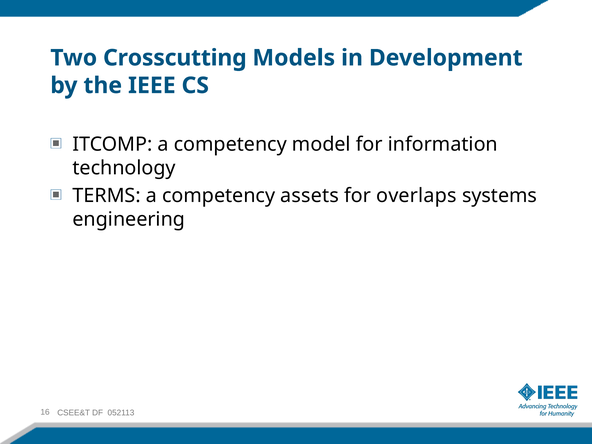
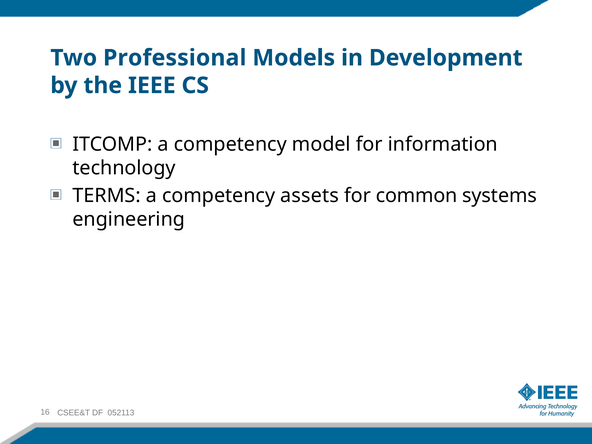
Crosscutting: Crosscutting -> Professional
overlaps: overlaps -> common
